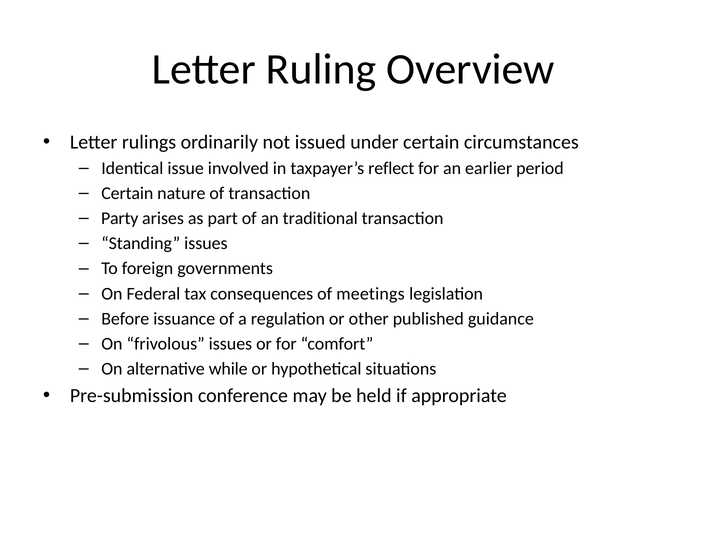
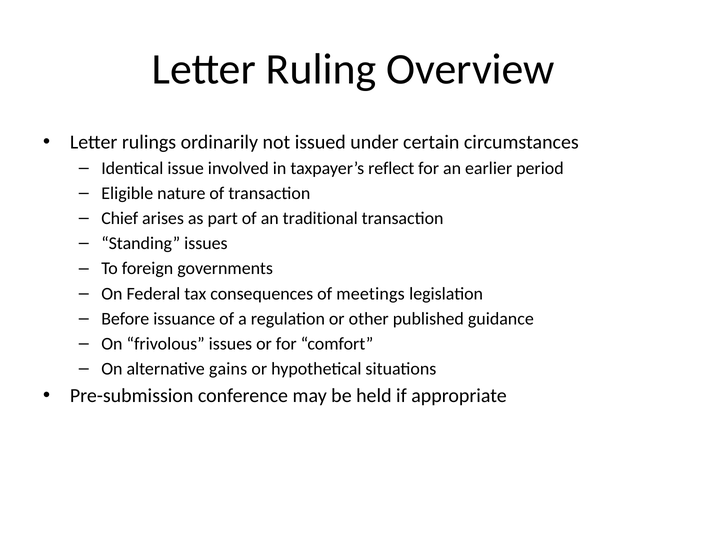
Certain at (127, 194): Certain -> Eligible
Party: Party -> Chief
while: while -> gains
